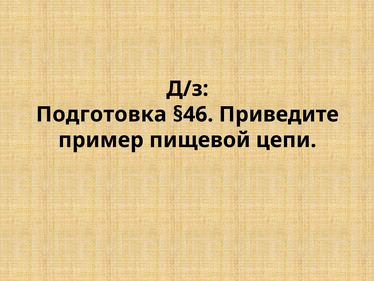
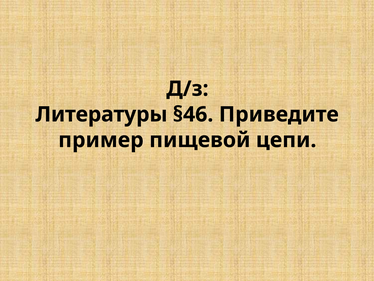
Подготовка: Подготовка -> Литературы
